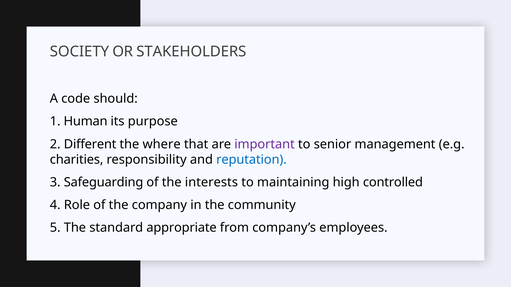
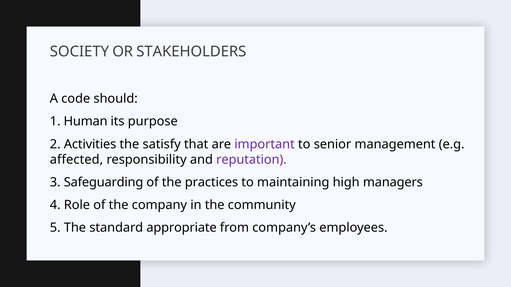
Different: Different -> Activities
where: where -> satisfy
charities: charities -> affected
reputation colour: blue -> purple
interests: interests -> practices
controlled: controlled -> managers
